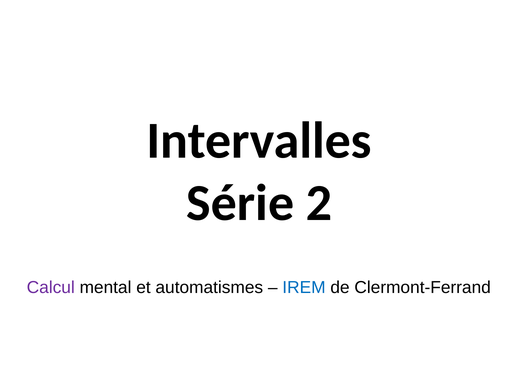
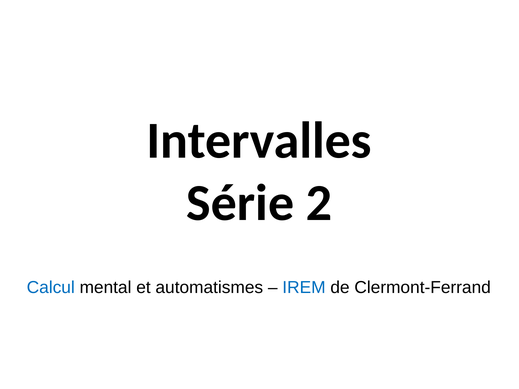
Calcul colour: purple -> blue
